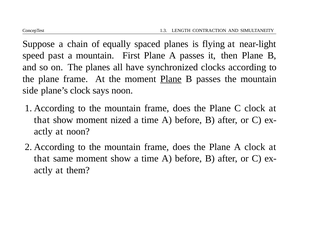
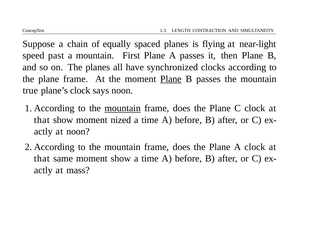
side: side -> true
mountain at (123, 109) underline: none -> present
them: them -> mass
